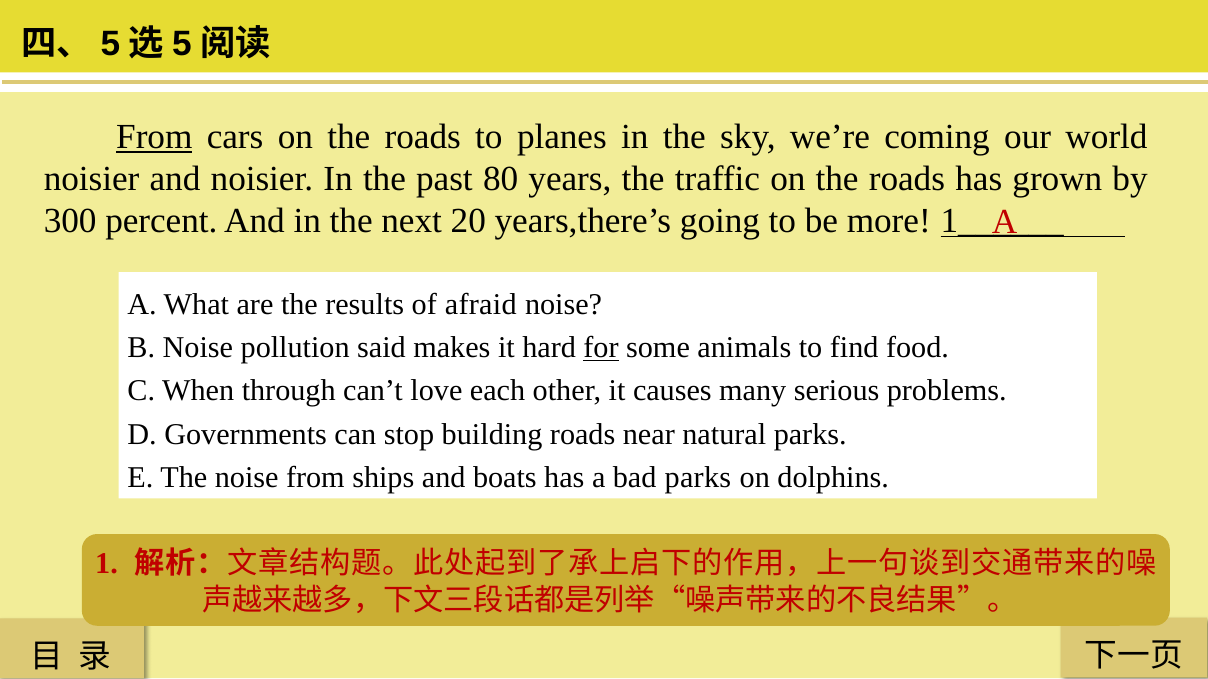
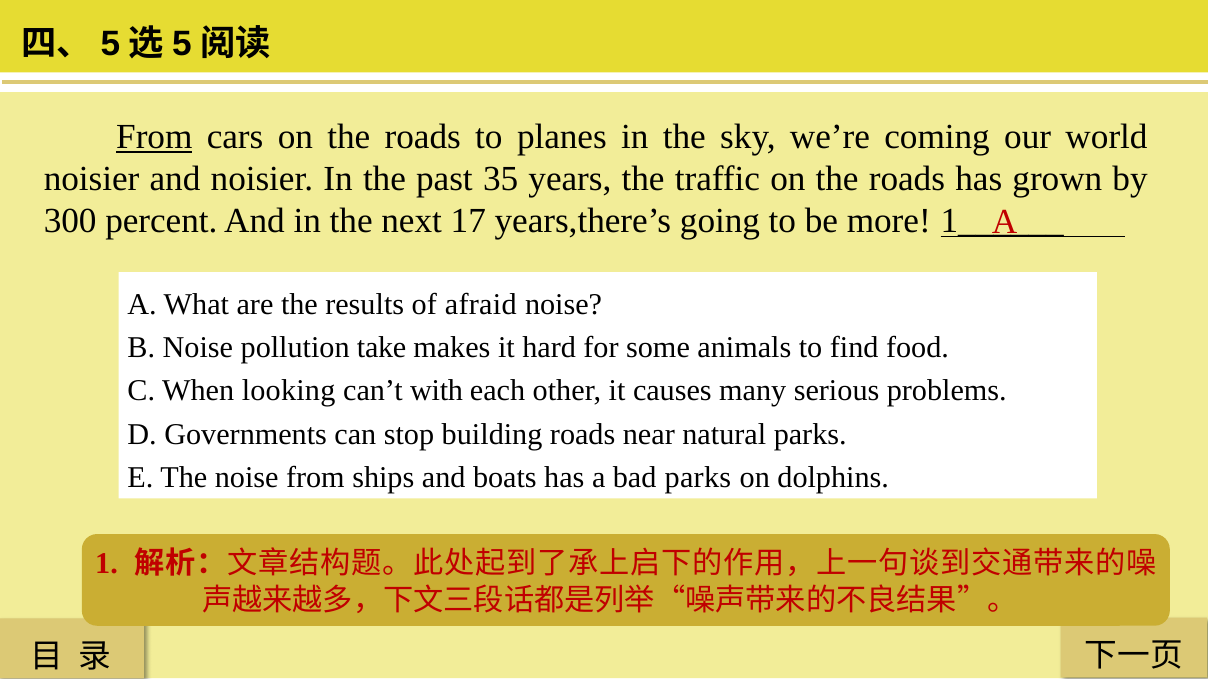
80: 80 -> 35
20: 20 -> 17
said: said -> take
for underline: present -> none
through: through -> looking
love: love -> with
